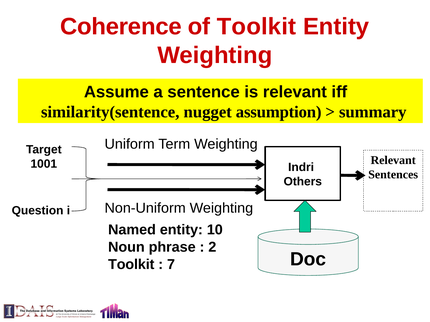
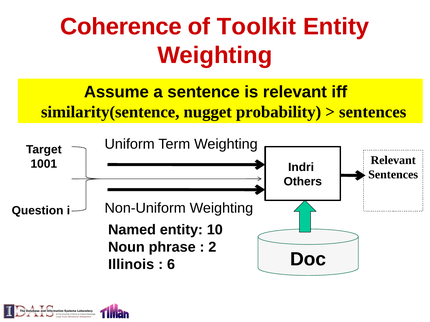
assumption: assumption -> probability
summary at (373, 112): summary -> sentences
Toolkit at (131, 265): Toolkit -> Illinois
7: 7 -> 6
